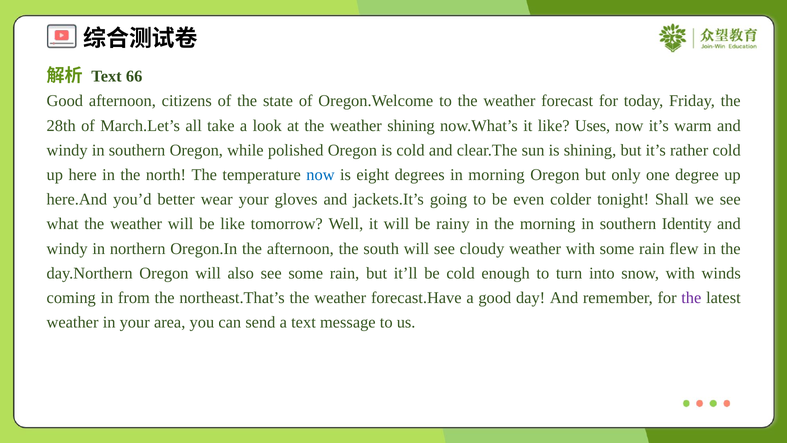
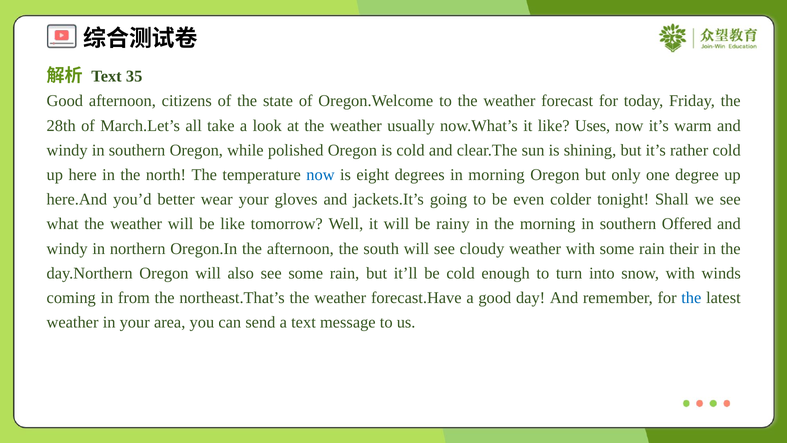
66: 66 -> 35
weather shining: shining -> usually
Identity: Identity -> Offered
flew: flew -> their
the at (691, 298) colour: purple -> blue
